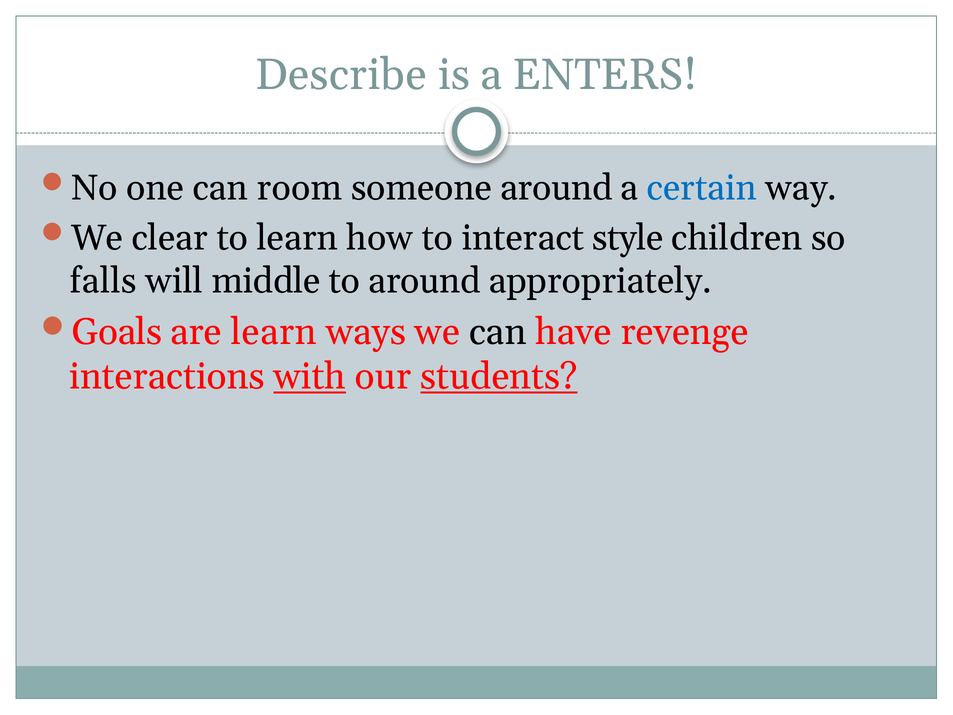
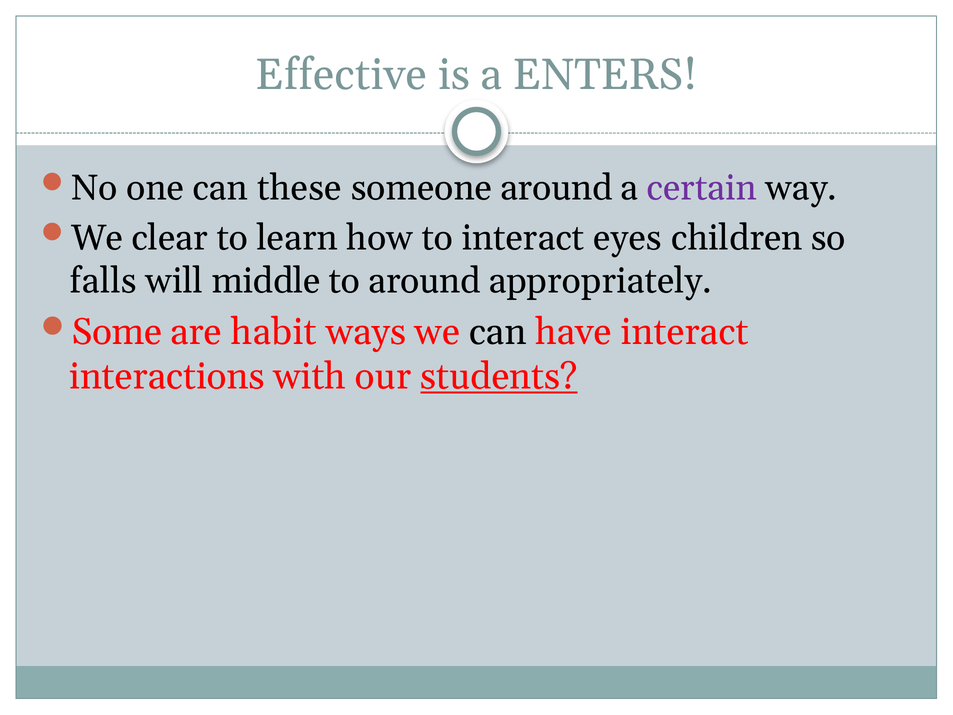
Describe: Describe -> Effective
room: room -> these
certain colour: blue -> purple
style: style -> eyes
Goals: Goals -> Some
are learn: learn -> habit
have revenge: revenge -> interact
with underline: present -> none
